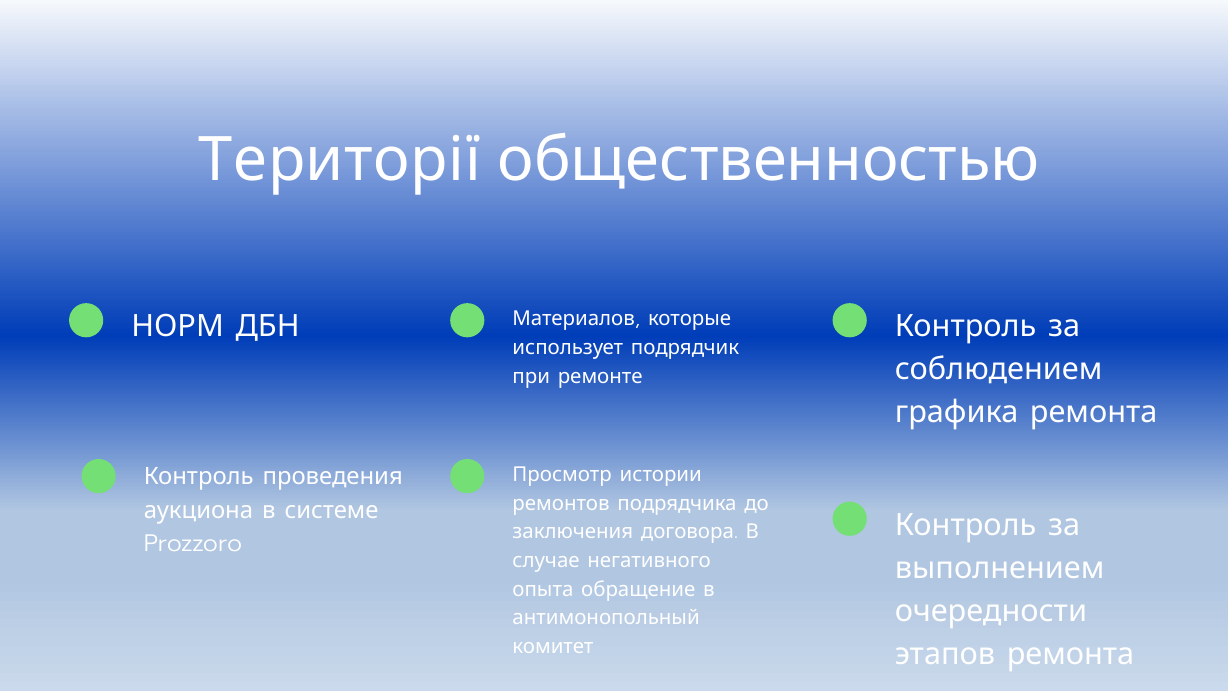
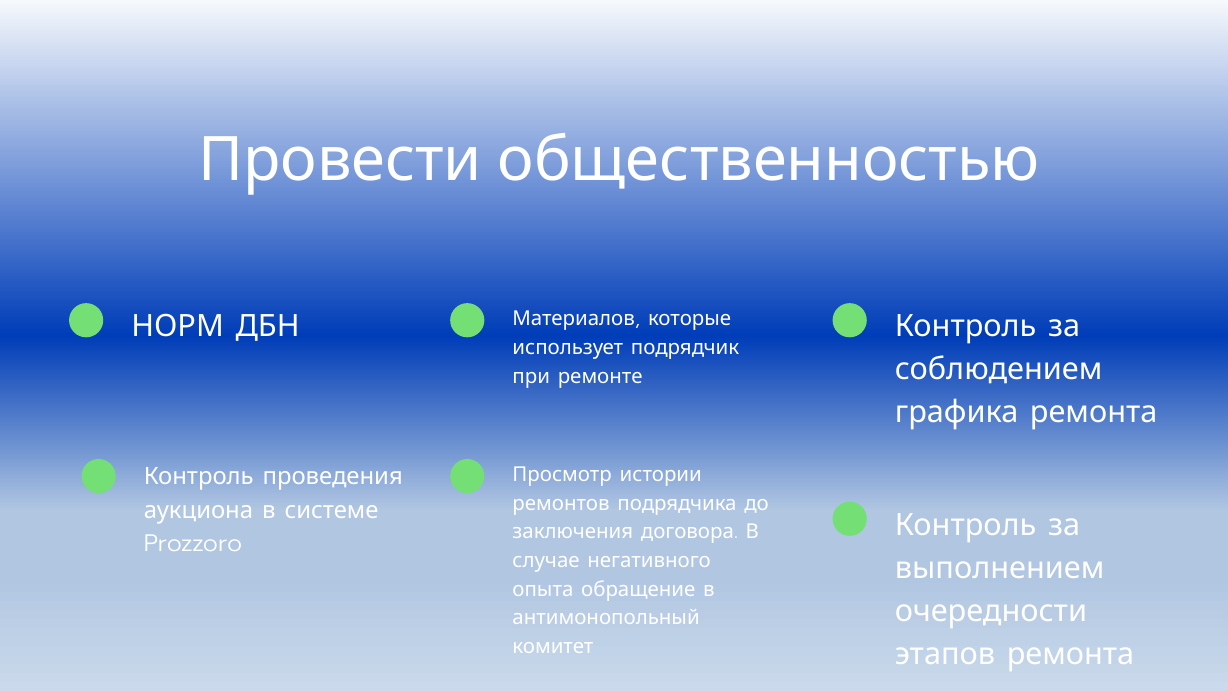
Території: Території -> Провести
